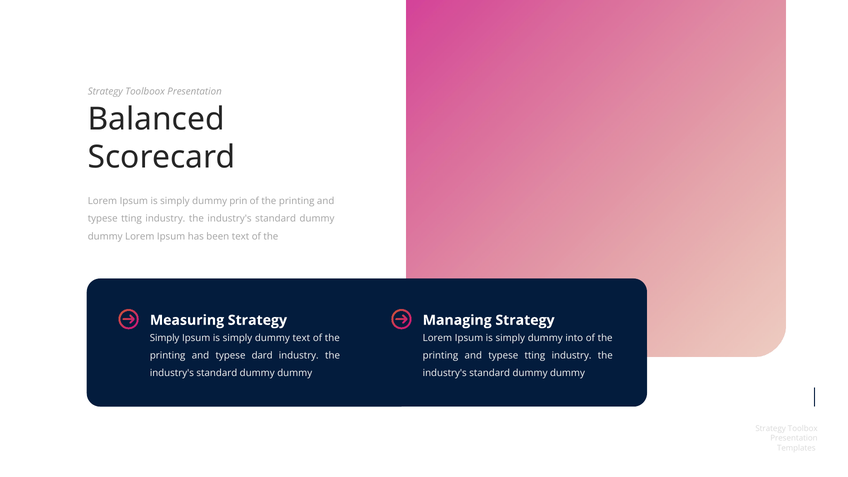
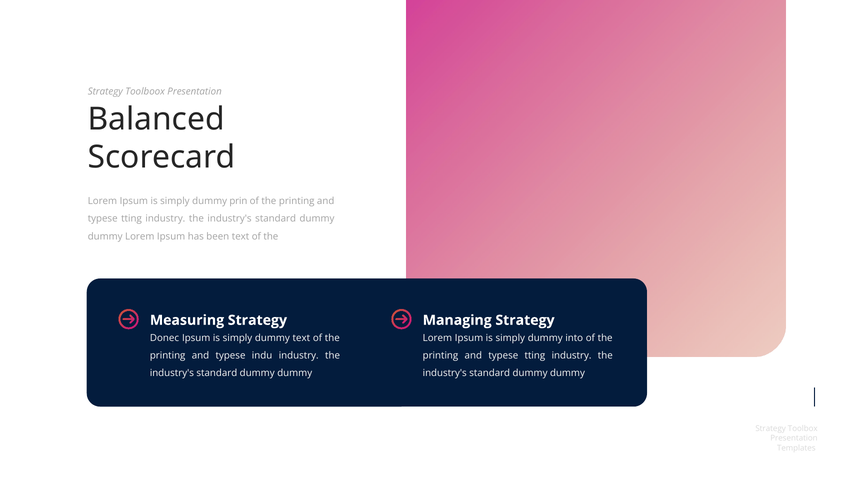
Simply at (165, 338): Simply -> Donec
dard: dard -> indu
